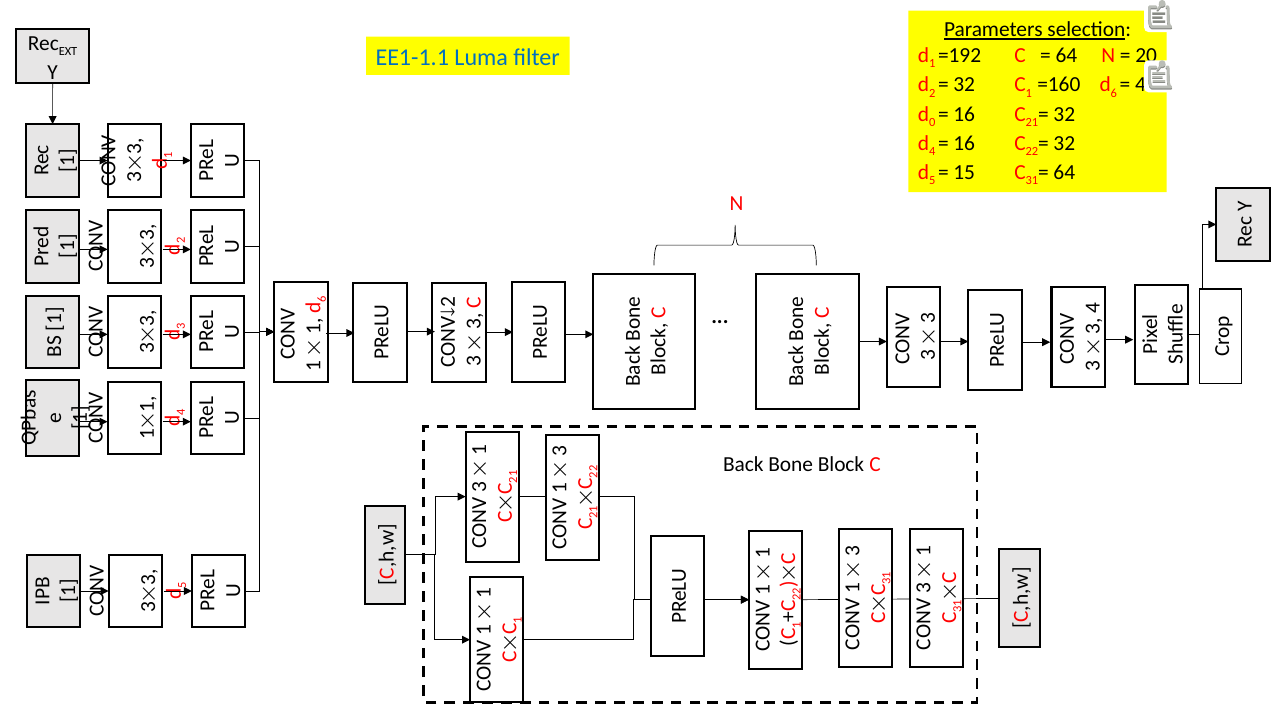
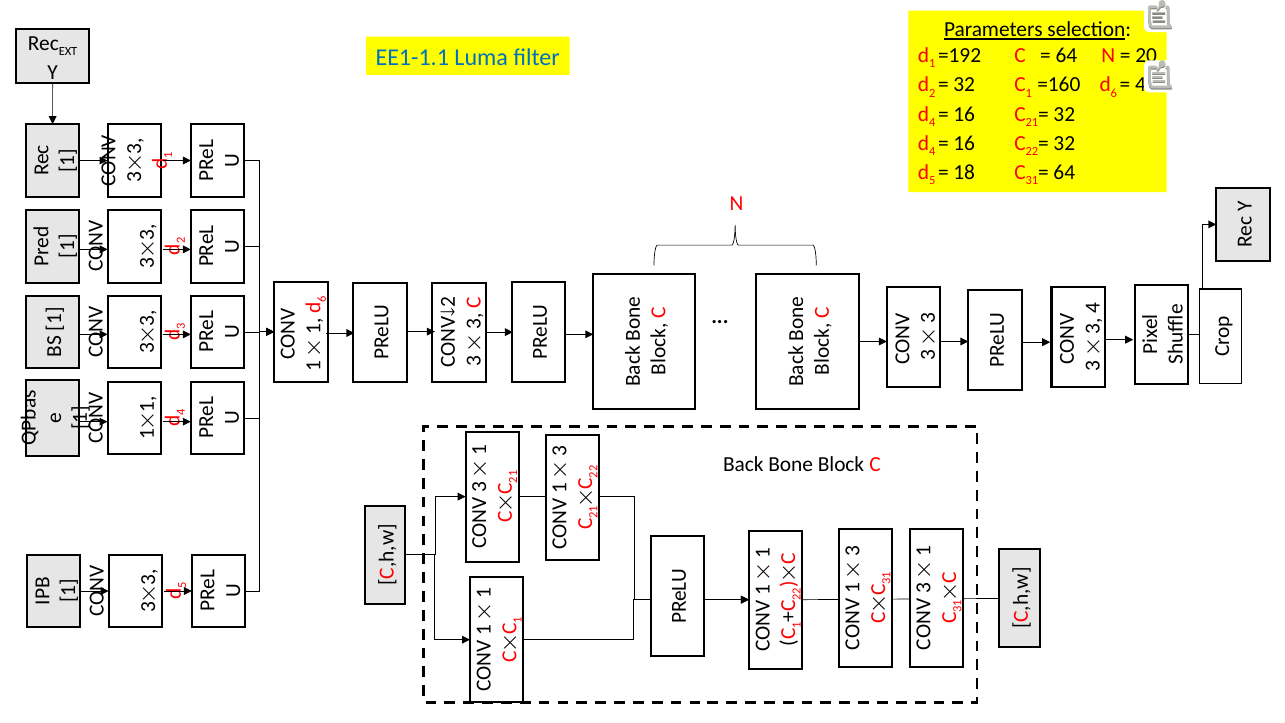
0 at (932, 122): 0 -> 4
15: 15 -> 18
